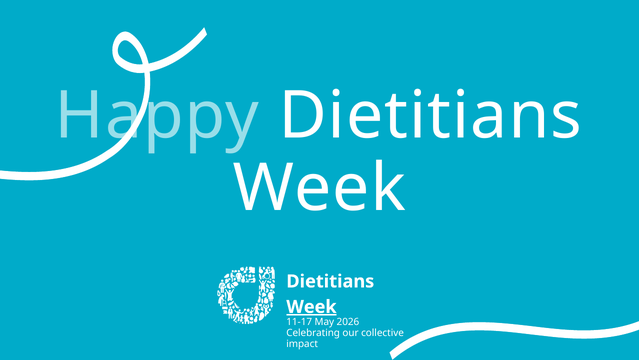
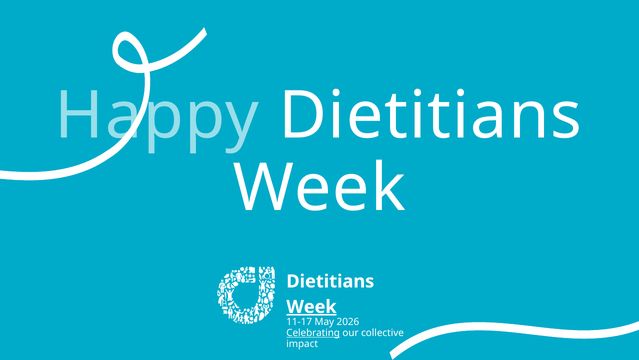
Celebrating underline: none -> present
